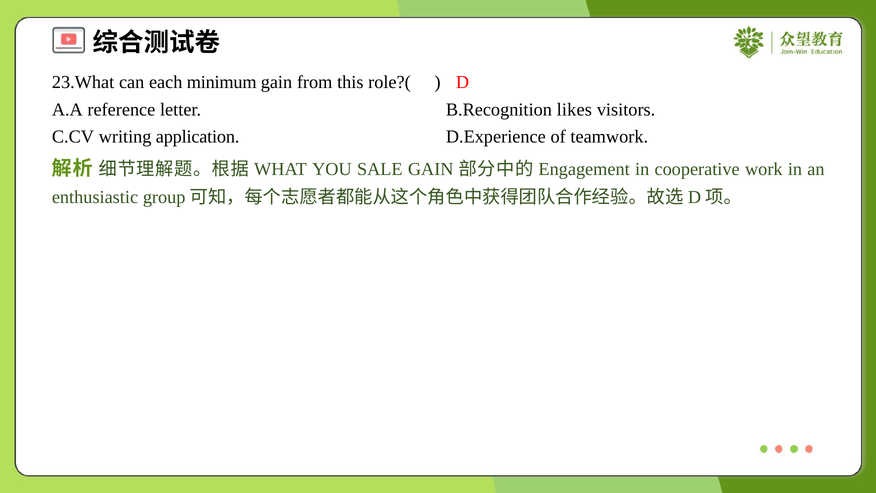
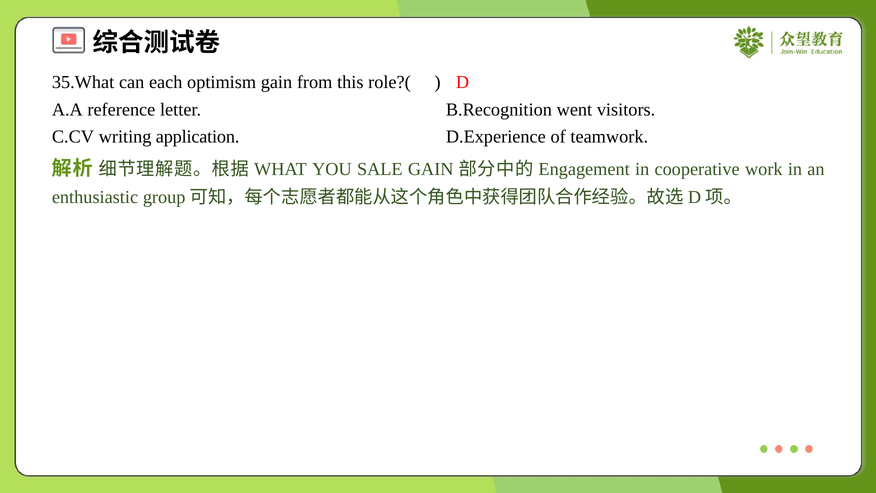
23.What: 23.What -> 35.What
minimum: minimum -> optimism
likes: likes -> went
